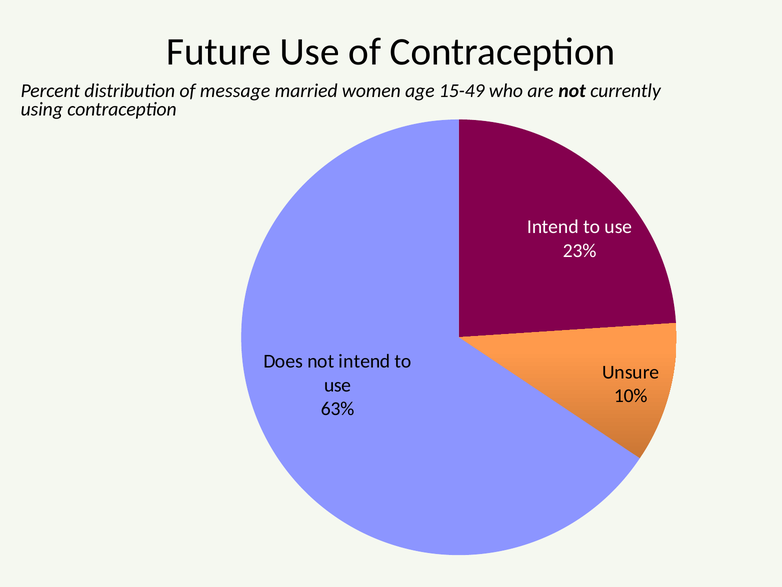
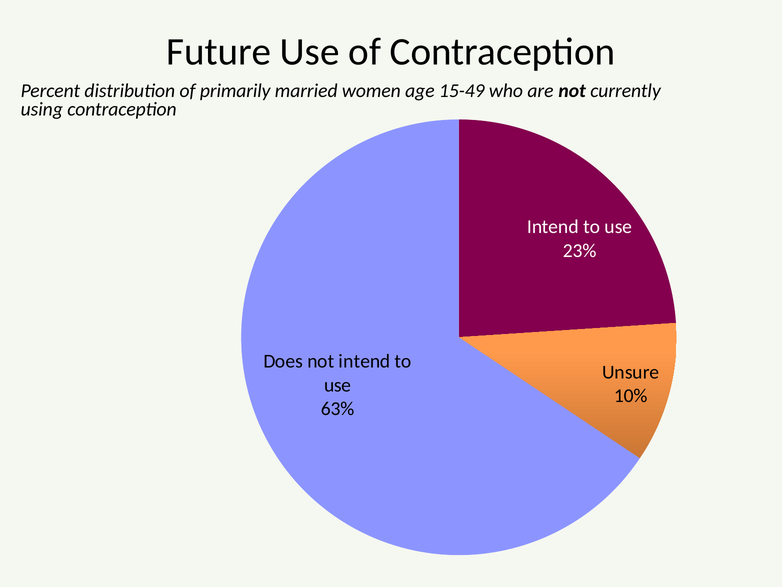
message: message -> primarily
